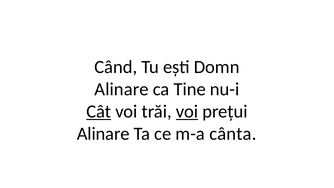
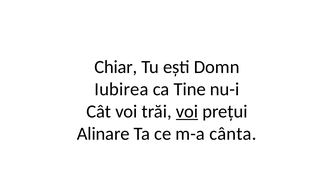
Când: Când -> Chiar
Alinare at (122, 89): Alinare -> Iubirea
Cât underline: present -> none
